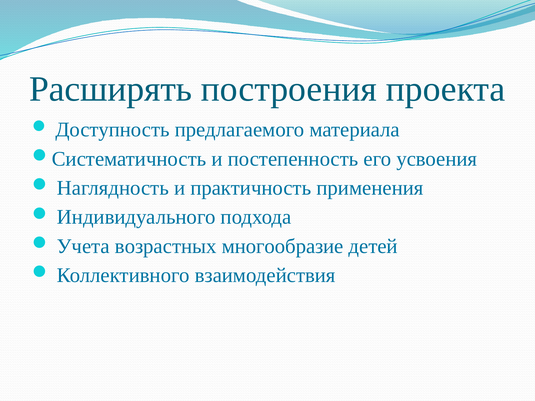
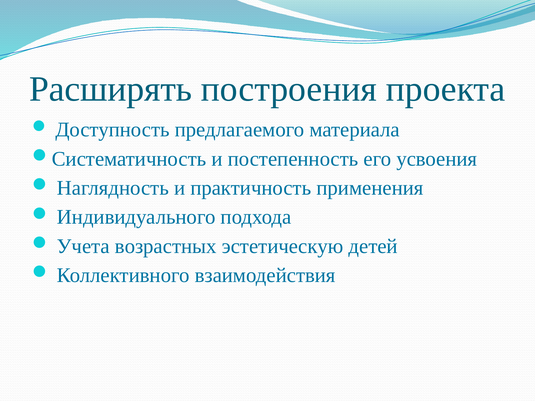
многообразие: многообразие -> эстетическую
